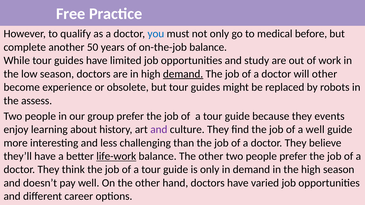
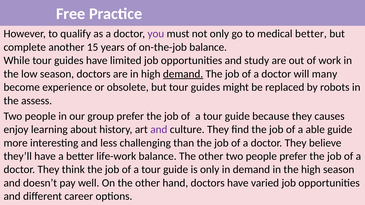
you colour: blue -> purple
medical before: before -> better
50: 50 -> 15
will other: other -> many
events: events -> causes
a well: well -> able
life-work underline: present -> none
